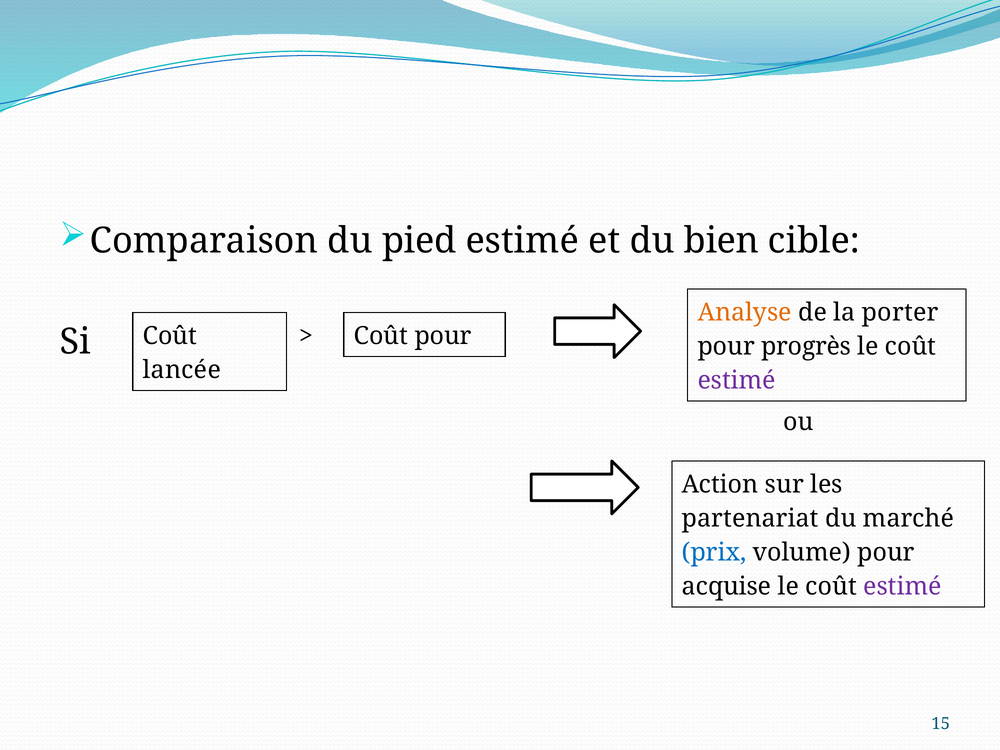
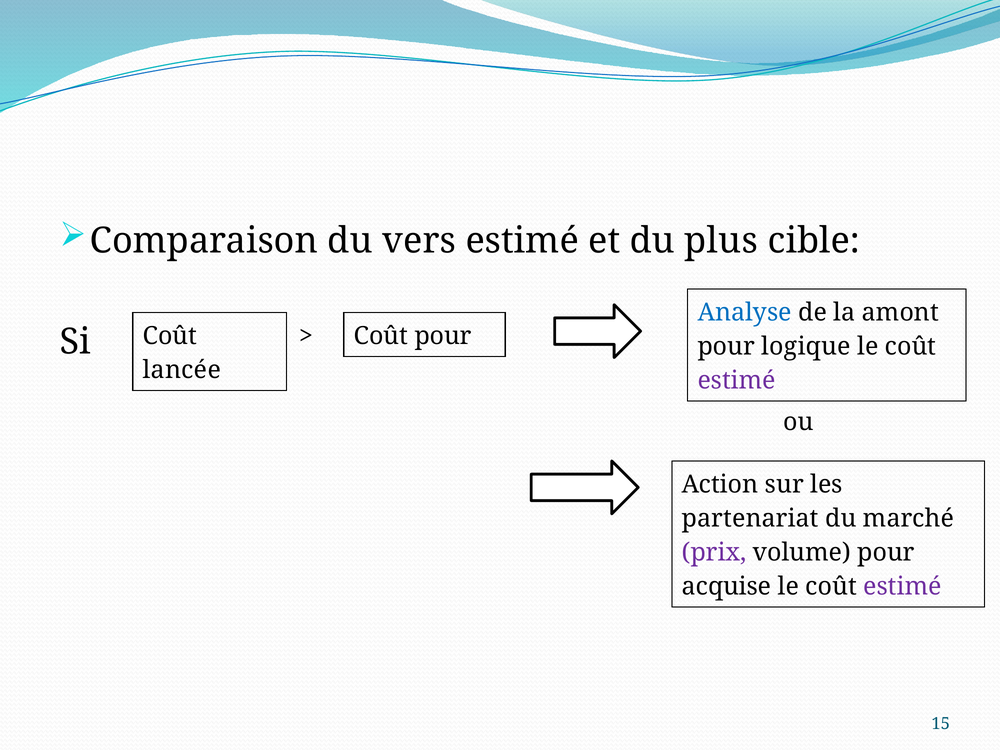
pied: pied -> vers
bien: bien -> plus
Analyse colour: orange -> blue
porter: porter -> amont
progrès: progrès -> logique
prix colour: blue -> purple
